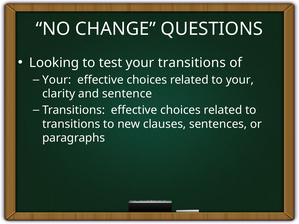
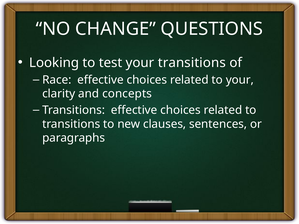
Your at (57, 80): Your -> Race
sentence: sentence -> concepts
